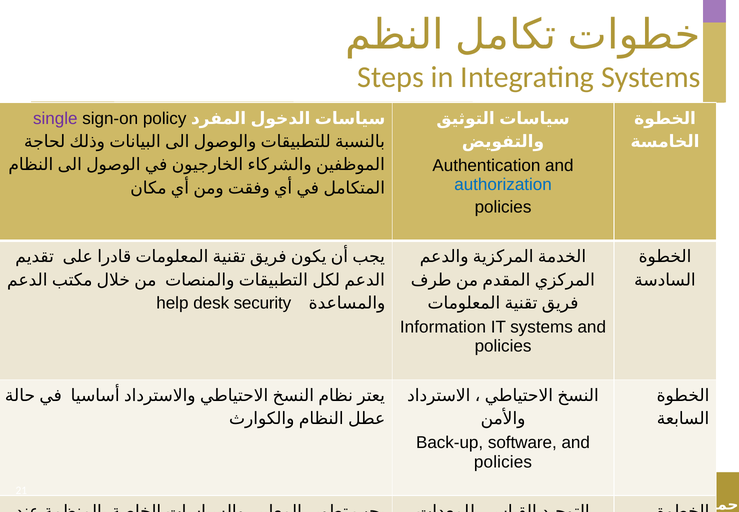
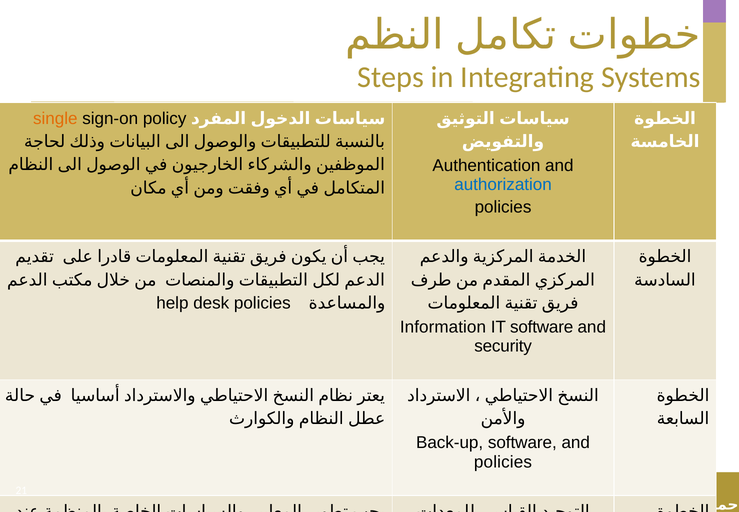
single colour: purple -> orange
desk security: security -> policies
IT systems: systems -> software
policies at (503, 346): policies -> security
